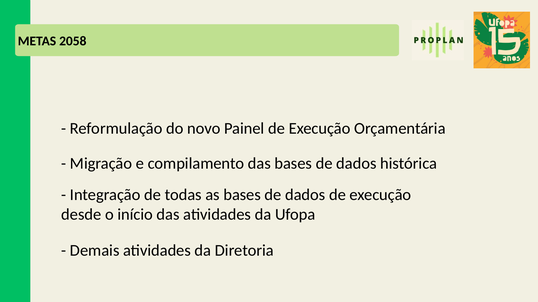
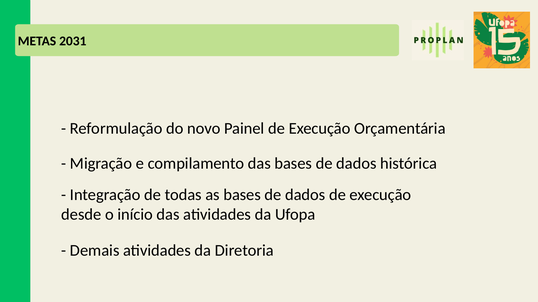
2058: 2058 -> 2031
